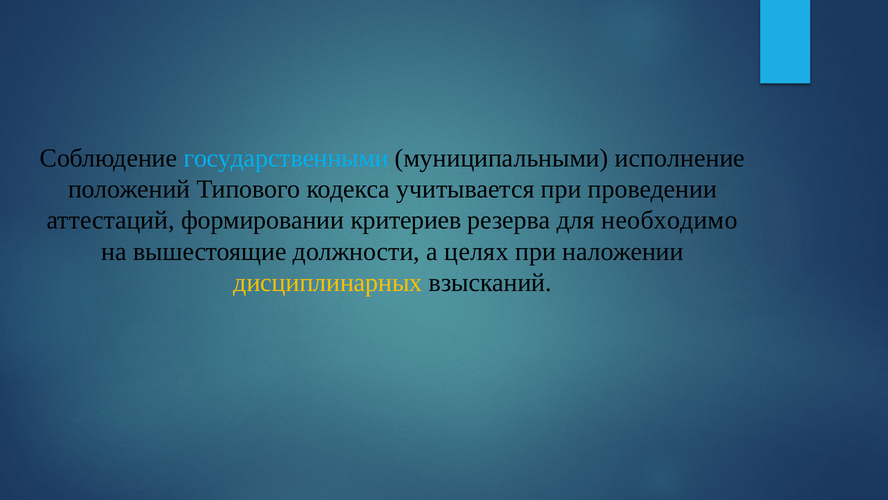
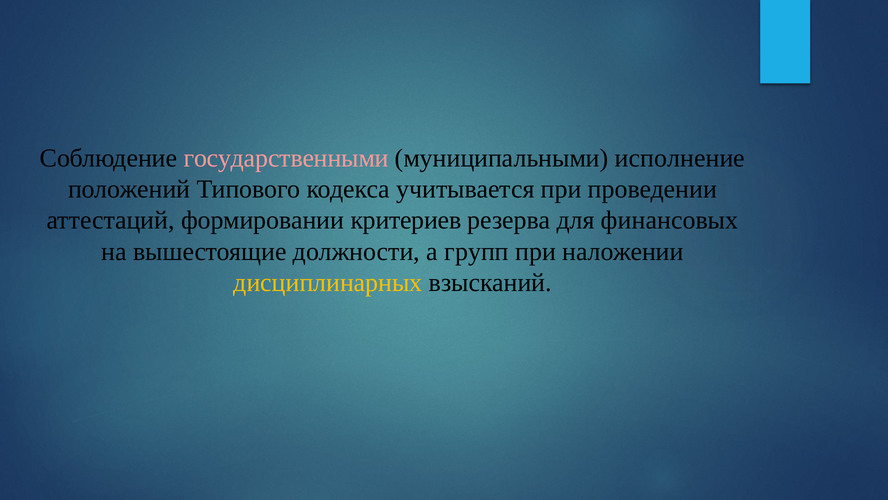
государственными colour: light blue -> pink
необходимо: необходимо -> финансовых
целях: целях -> групп
